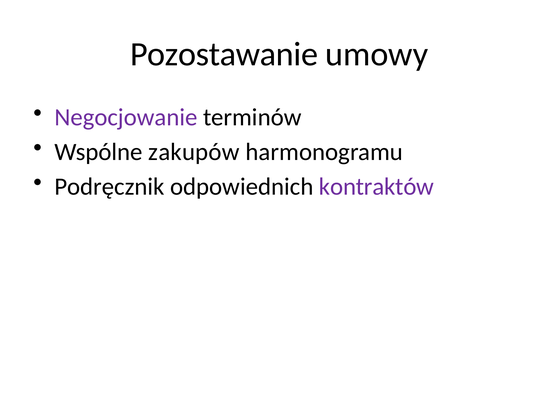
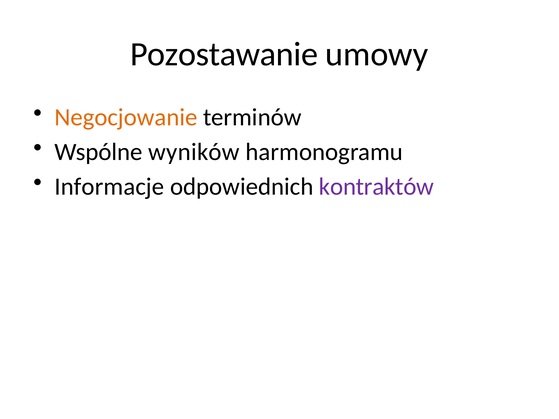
Negocjowanie colour: purple -> orange
zakupów: zakupów -> wyników
Podręcznik: Podręcznik -> Informacje
